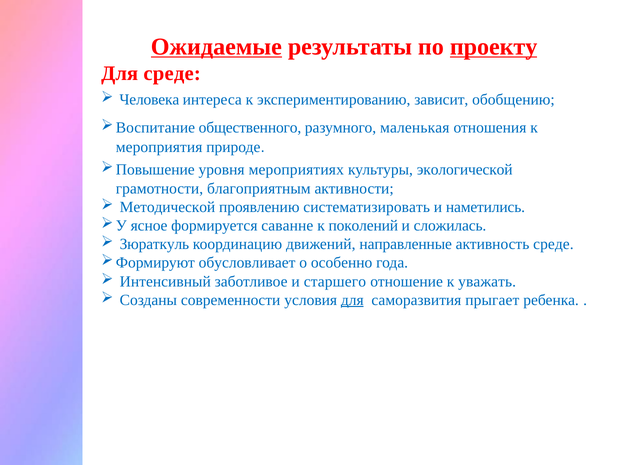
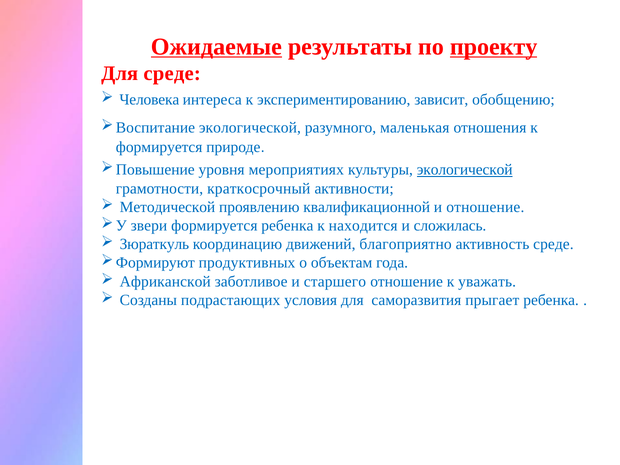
общественного at (250, 127): общественного -> экологической
мероприятия at (159, 147): мероприятия -> формируется
экологической at (465, 170) underline: none -> present
благоприятным: благоприятным -> краткосрочный
систематизировать: систематизировать -> квалификационной
и наметились: наметились -> отношение
ясное: ясное -> звери
формируется саванне: саванне -> ребенка
поколений: поколений -> находится
направленные: направленные -> благоприятно
обусловливает: обусловливает -> продуктивных
особенно: особенно -> объектам
Интенсивный: Интенсивный -> Африканской
современности: современности -> подрастающих
для at (352, 300) underline: present -> none
